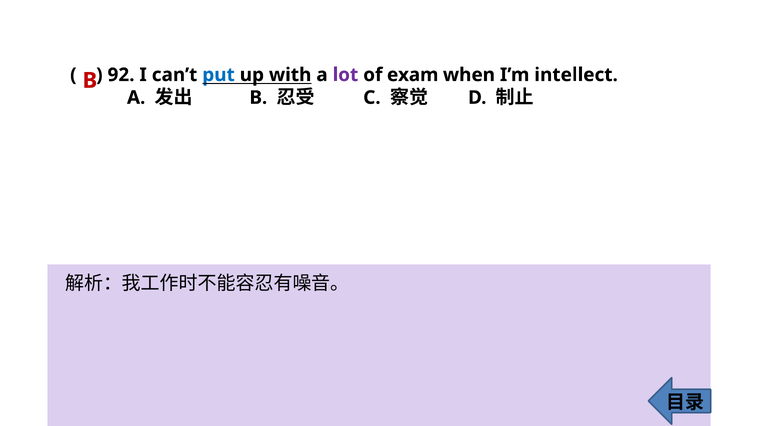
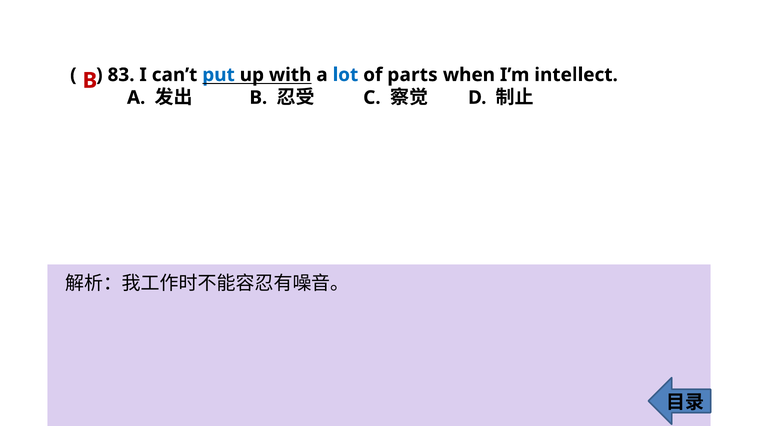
92: 92 -> 83
lot colour: purple -> blue
exam: exam -> parts
